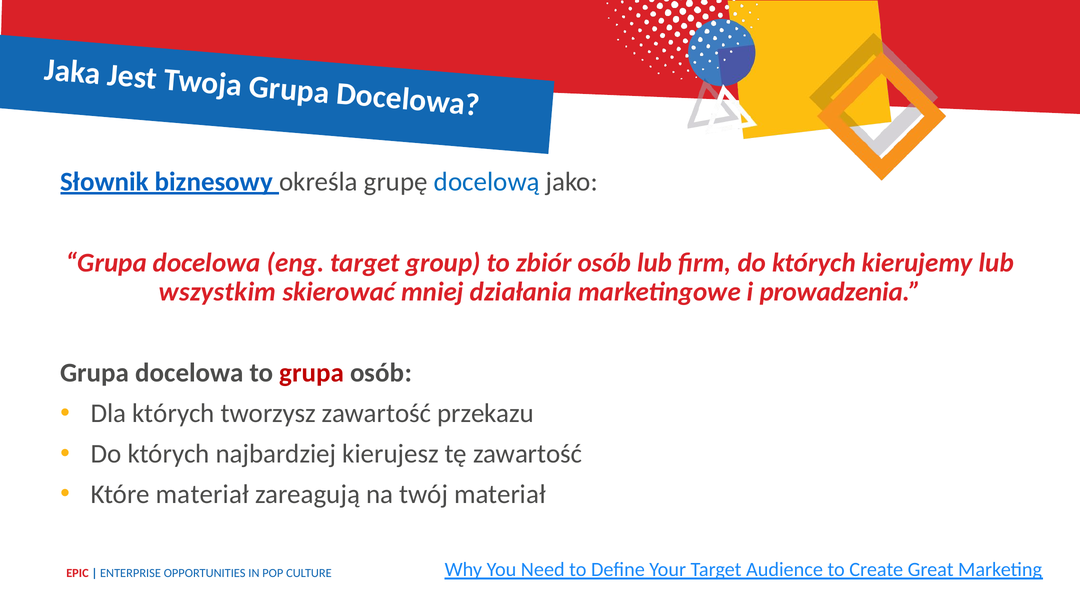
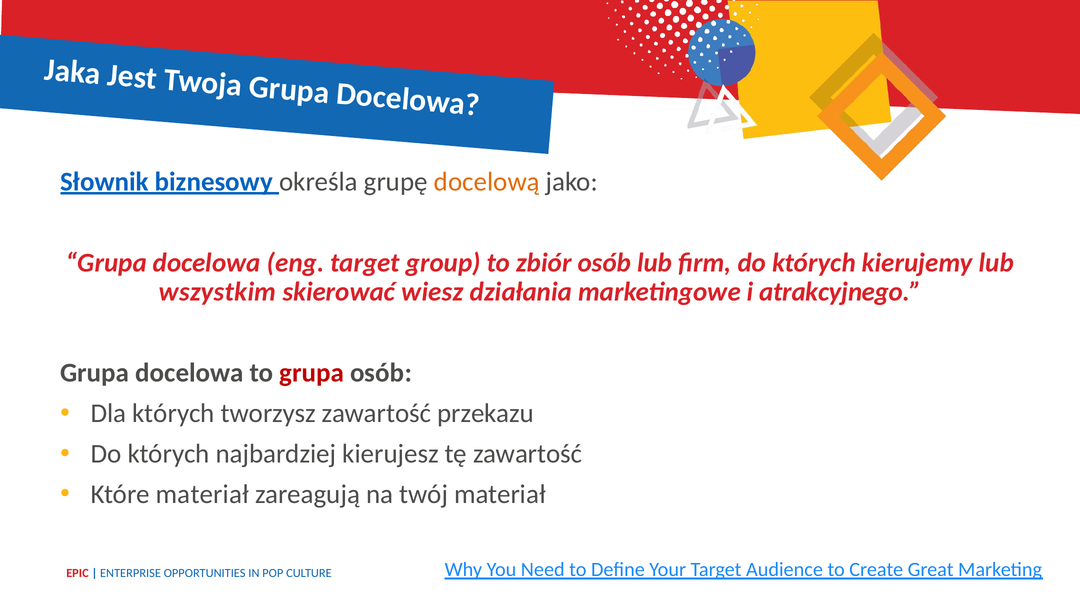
docelową colour: blue -> orange
mniej: mniej -> wiesz
prowadzenia: prowadzenia -> atrakcyjnego
